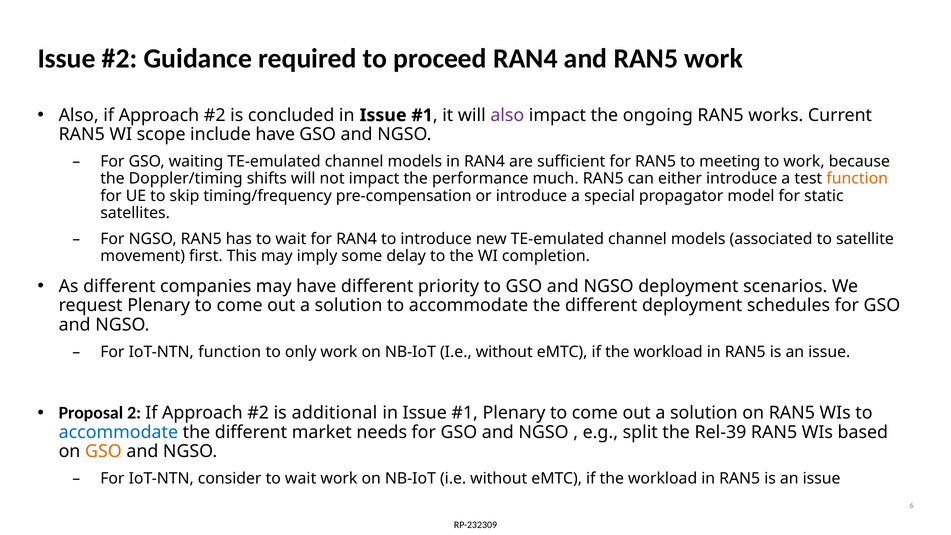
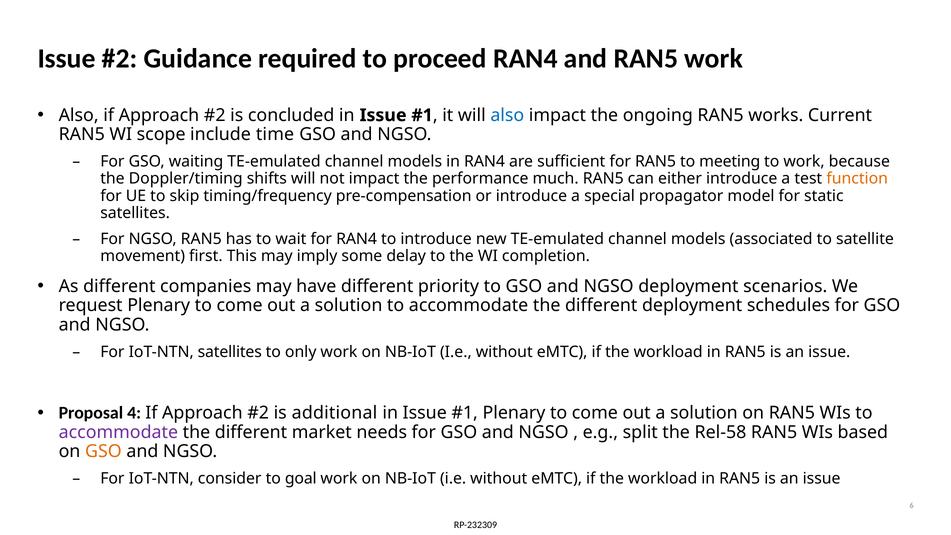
also at (507, 115) colour: purple -> blue
include have: have -> time
IoT-NTN function: function -> satellites
2: 2 -> 4
accommodate at (118, 432) colour: blue -> purple
Rel-39: Rel-39 -> Rel-58
consider to wait: wait -> goal
